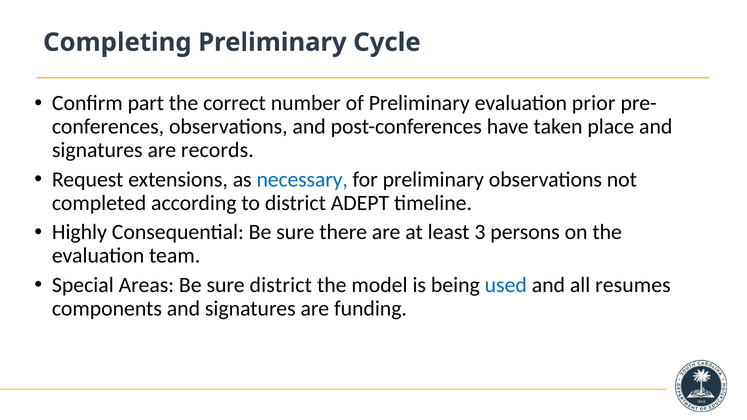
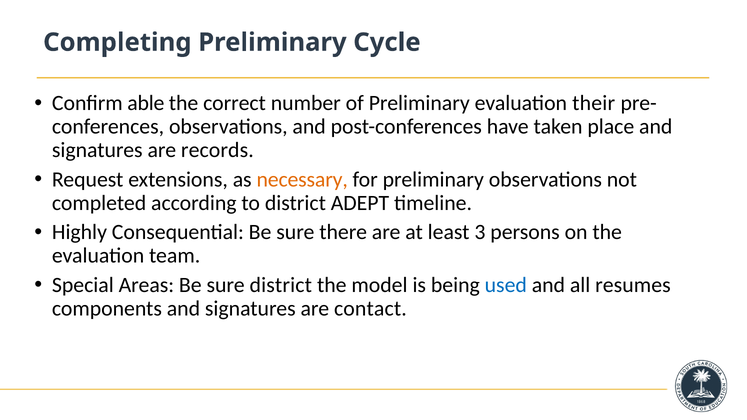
part: part -> able
prior: prior -> their
necessary colour: blue -> orange
funding: funding -> contact
